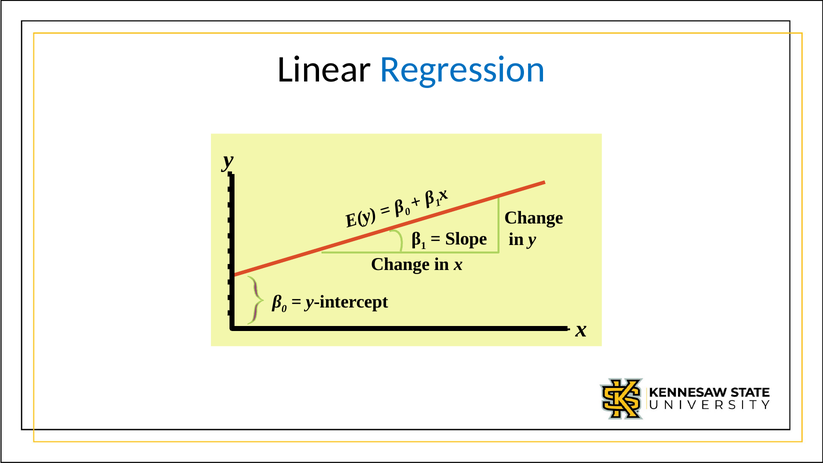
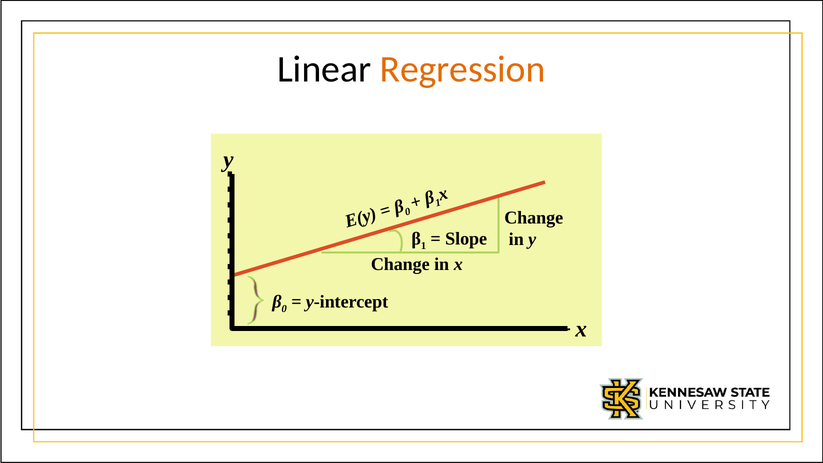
Regression colour: blue -> orange
